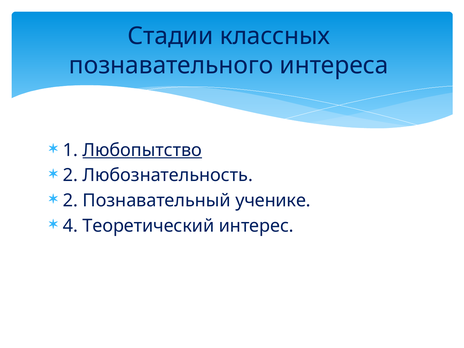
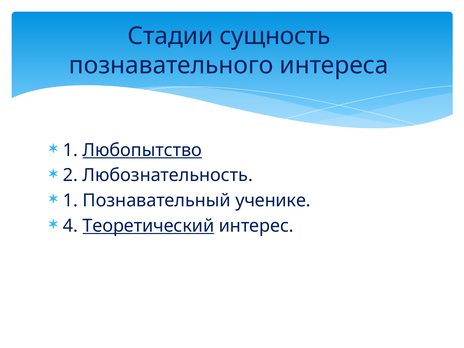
классных: классных -> сущность
2 at (70, 201): 2 -> 1
Теоретический underline: none -> present
